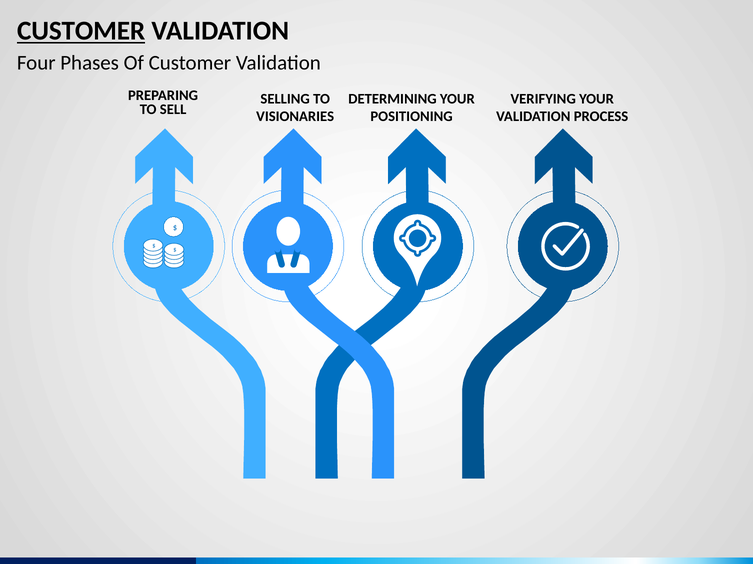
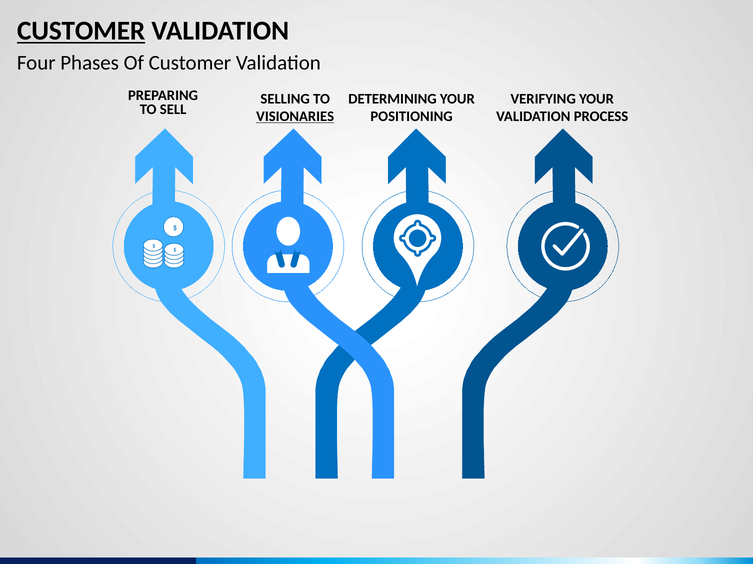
VISIONARIES underline: none -> present
